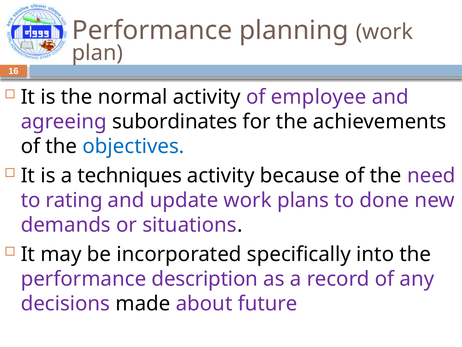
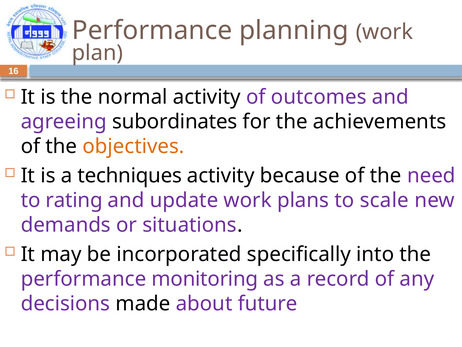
employee: employee -> outcomes
objectives colour: blue -> orange
done: done -> scale
description: description -> monitoring
